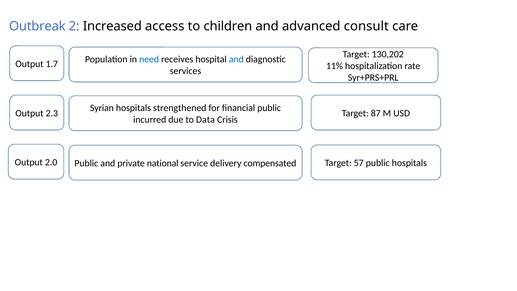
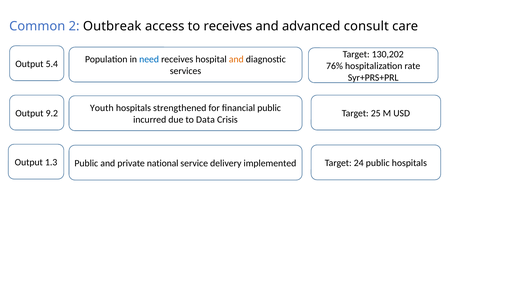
Outbreak: Outbreak -> Common
Increased: Increased -> Outbreak
to children: children -> receives
1.7: 1.7 -> 5.4
and at (236, 59) colour: blue -> orange
11%: 11% -> 76%
Syrian: Syrian -> Youth
2.3: 2.3 -> 9.2
87: 87 -> 25
2.0: 2.0 -> 1.3
57: 57 -> 24
compensated: compensated -> implemented
